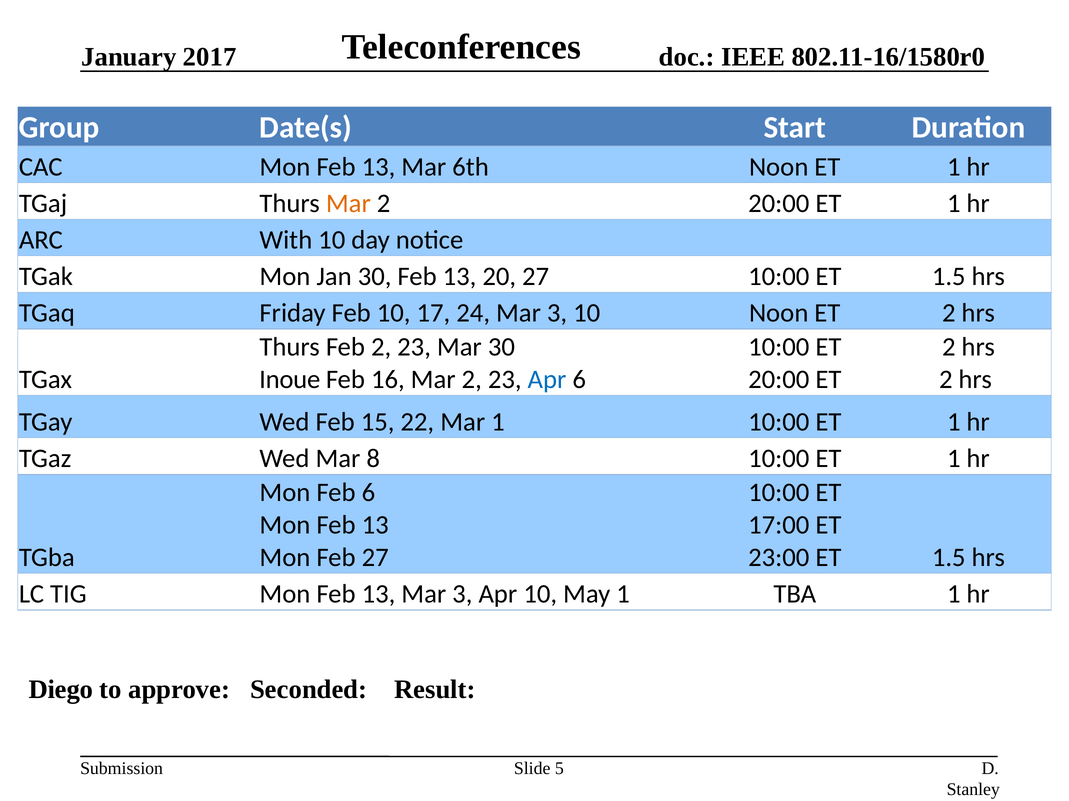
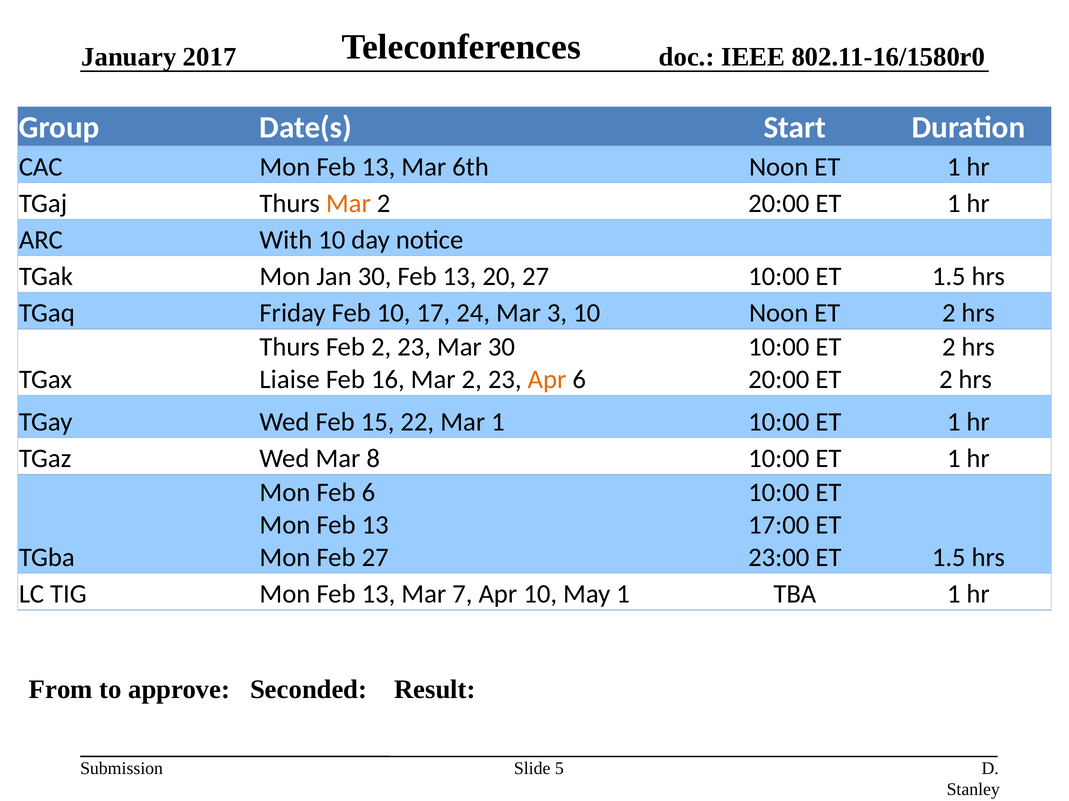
Inoue: Inoue -> Liaise
Apr at (547, 380) colour: blue -> orange
13 Mar 3: 3 -> 7
Diego: Diego -> From
